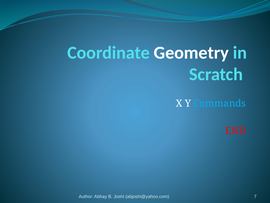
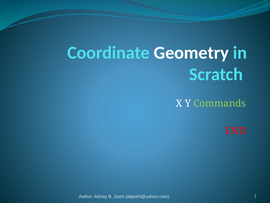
Commands colour: light blue -> light green
